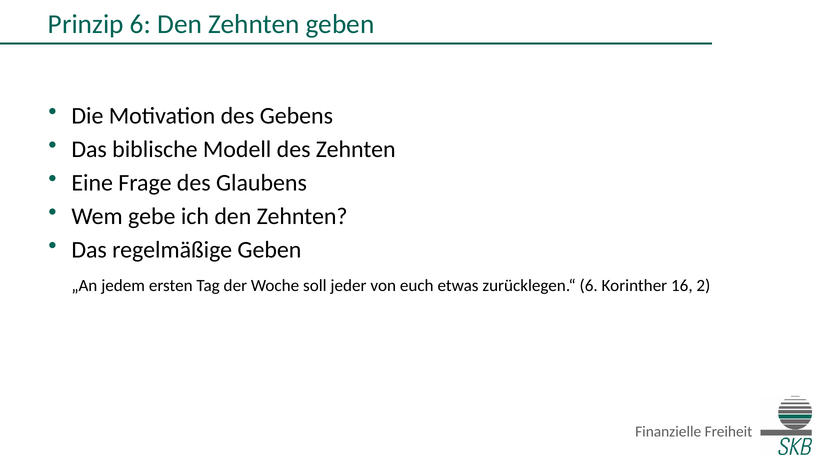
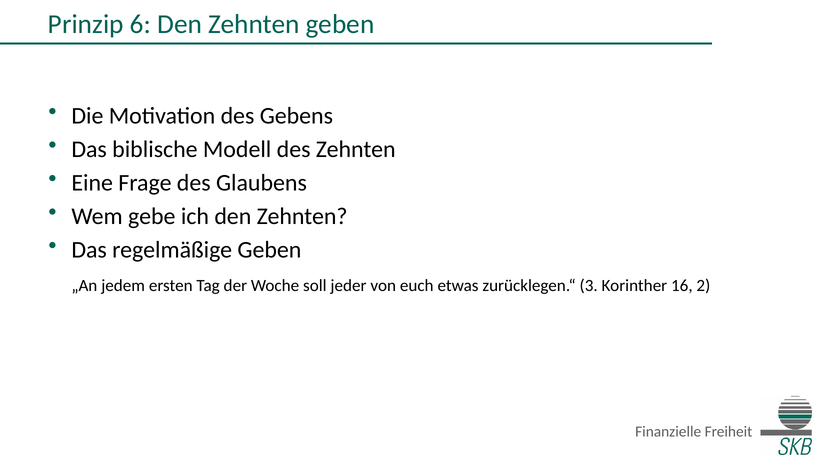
zurücklegen.“ 6: 6 -> 3
